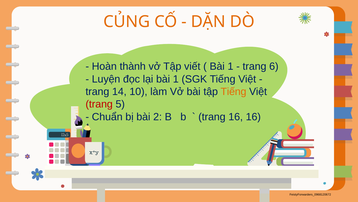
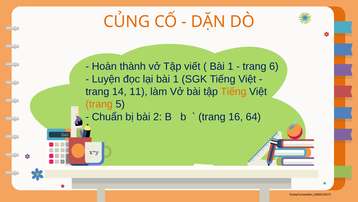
10: 10 -> 11
trang at (99, 104) colour: red -> orange
16 16: 16 -> 64
